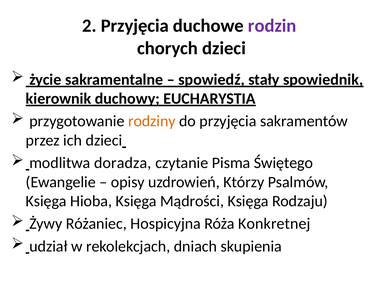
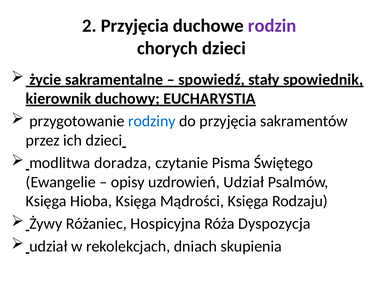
rodziny colour: orange -> blue
uzdrowień Którzy: Którzy -> Udział
Konkretnej: Konkretnej -> Dyspozycja
